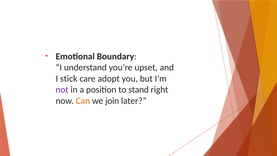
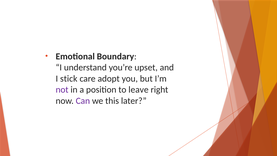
stand: stand -> leave
Can colour: orange -> purple
join: join -> this
